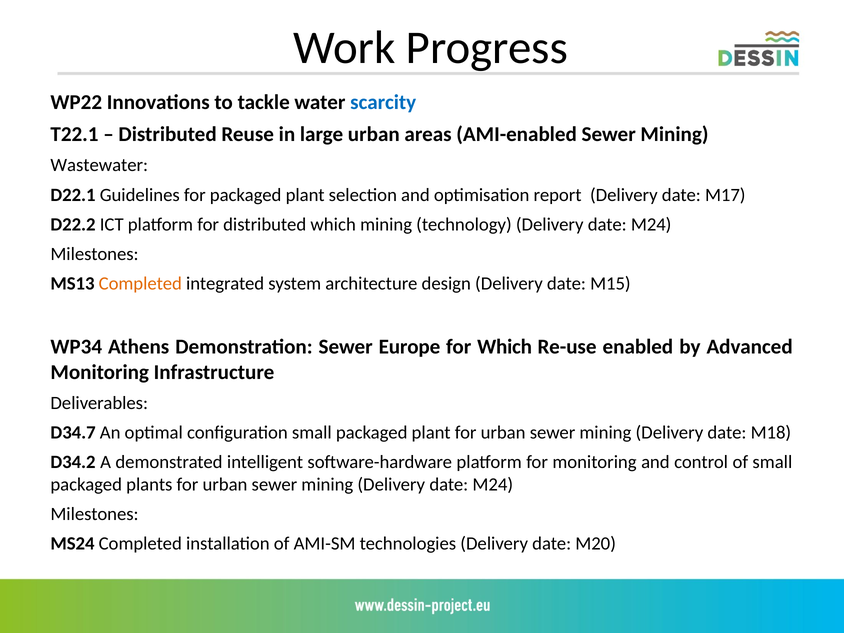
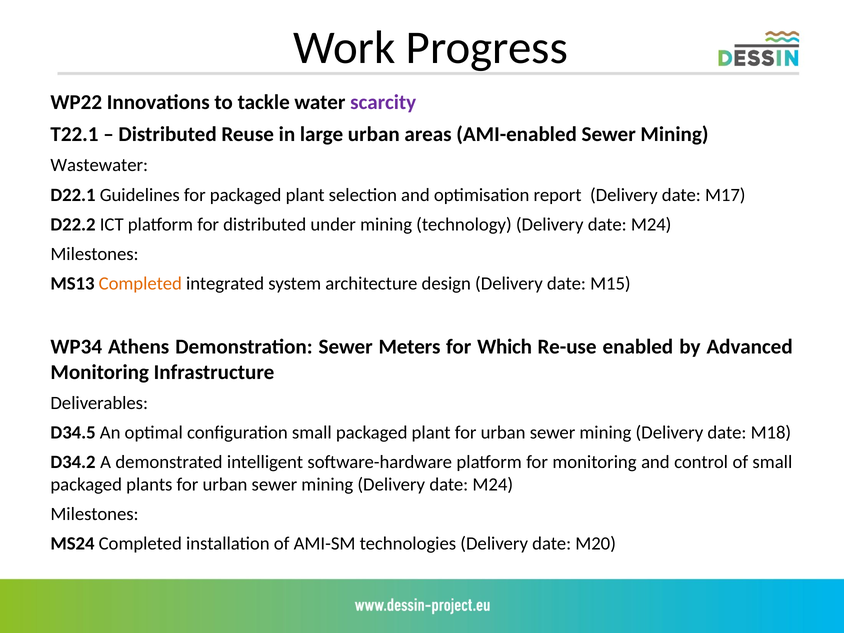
scarcity colour: blue -> purple
distributed which: which -> under
Europe: Europe -> Meters
D34.7: D34.7 -> D34.5
